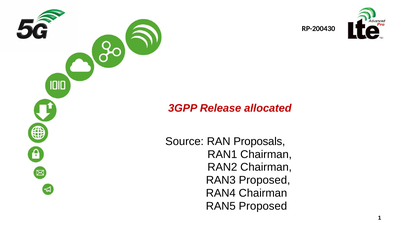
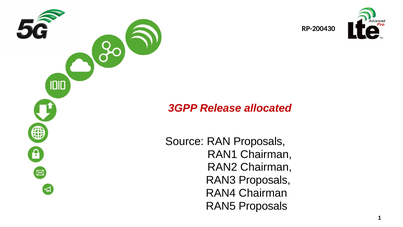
RAN3 Proposed: Proposed -> Proposals
RAN5 Proposed: Proposed -> Proposals
